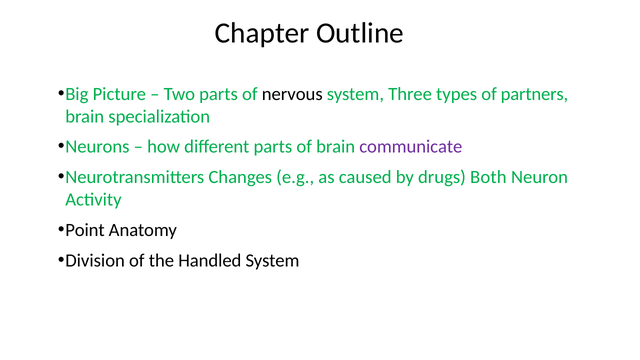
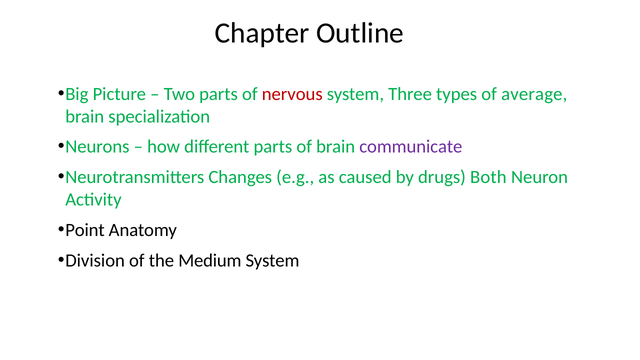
nervous colour: black -> red
partners: partners -> average
Handled: Handled -> Medium
